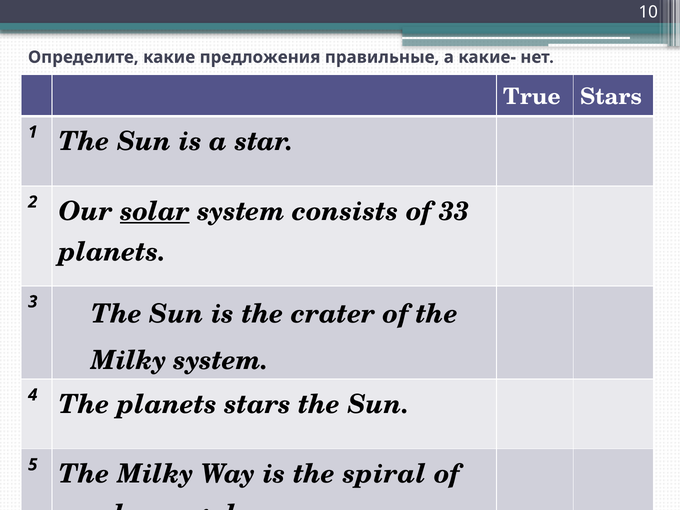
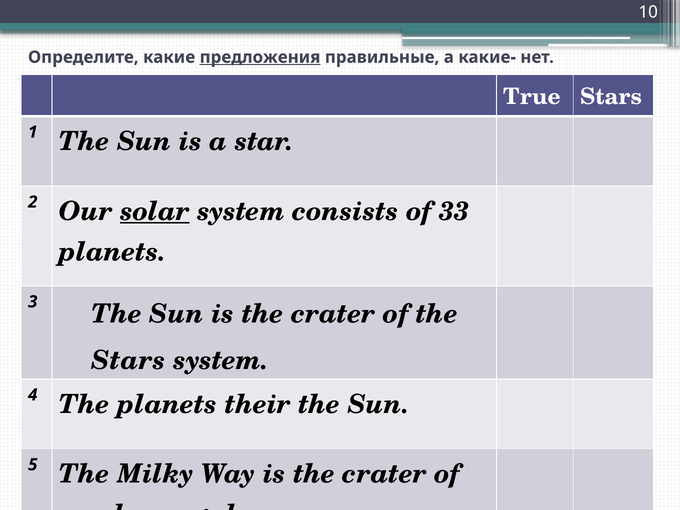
предложения underline: none -> present
Milky at (129, 360): Milky -> Stars
planets stars: stars -> their
Way is the spiral: spiral -> crater
